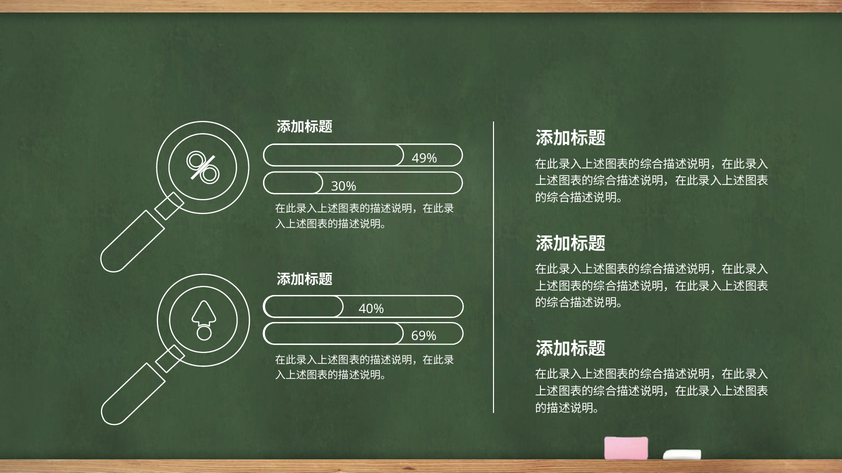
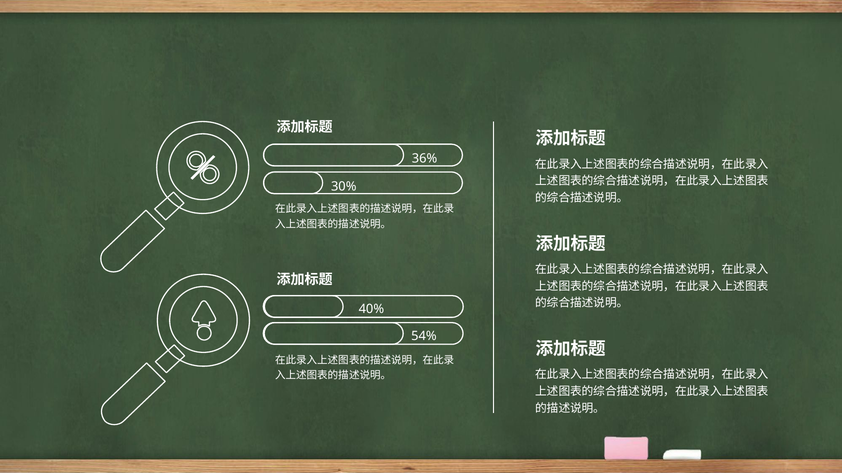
49%: 49% -> 36%
69%: 69% -> 54%
